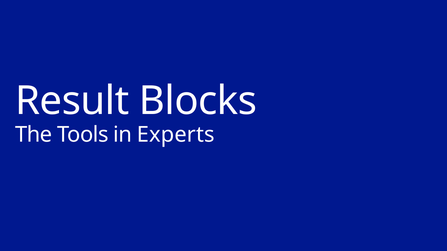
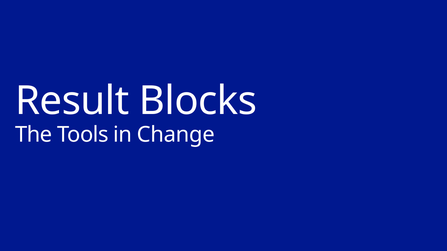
Experts: Experts -> Change
